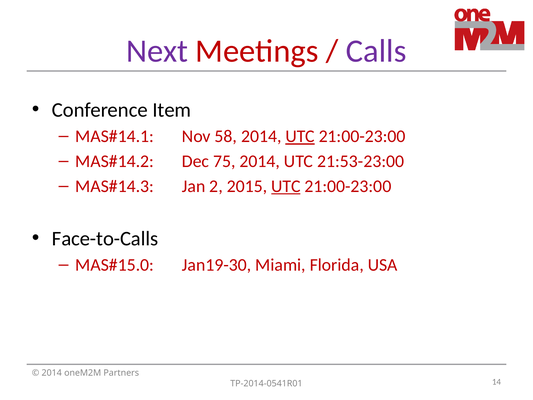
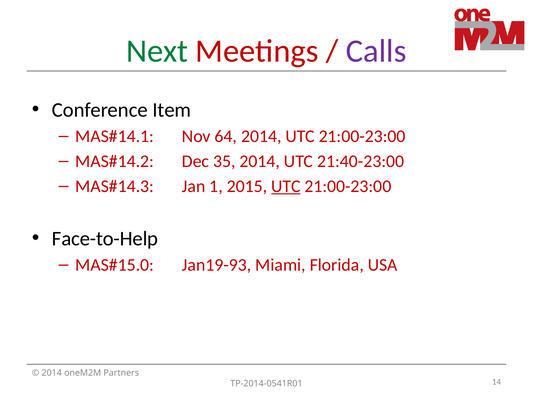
Next colour: purple -> green
58: 58 -> 64
UTC at (300, 136) underline: present -> none
75: 75 -> 35
21:53-23:00: 21:53-23:00 -> 21:40-23:00
2: 2 -> 1
Face-to-Calls: Face-to-Calls -> Face-to-Help
Jan19-30: Jan19-30 -> Jan19-93
